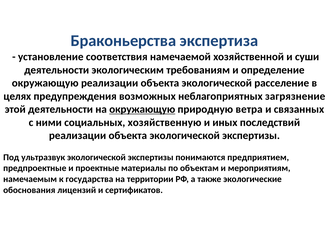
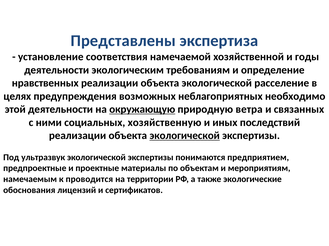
Браконьерства: Браконьерства -> Представлены
суши: суши -> годы
окружающую at (45, 83): окружающую -> нравственных
загрязнение: загрязнение -> необходимо
экологической at (185, 136) underline: none -> present
государства: государства -> проводится
